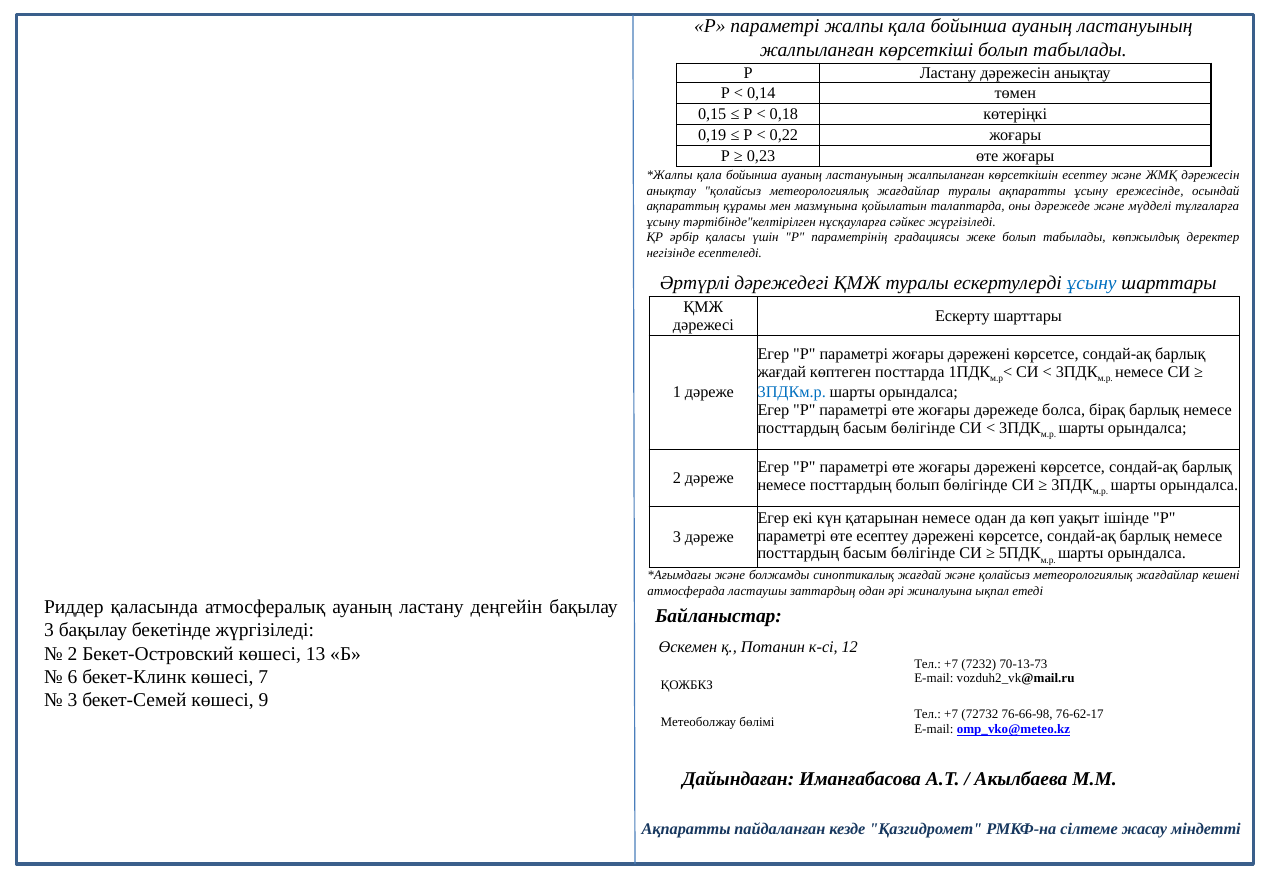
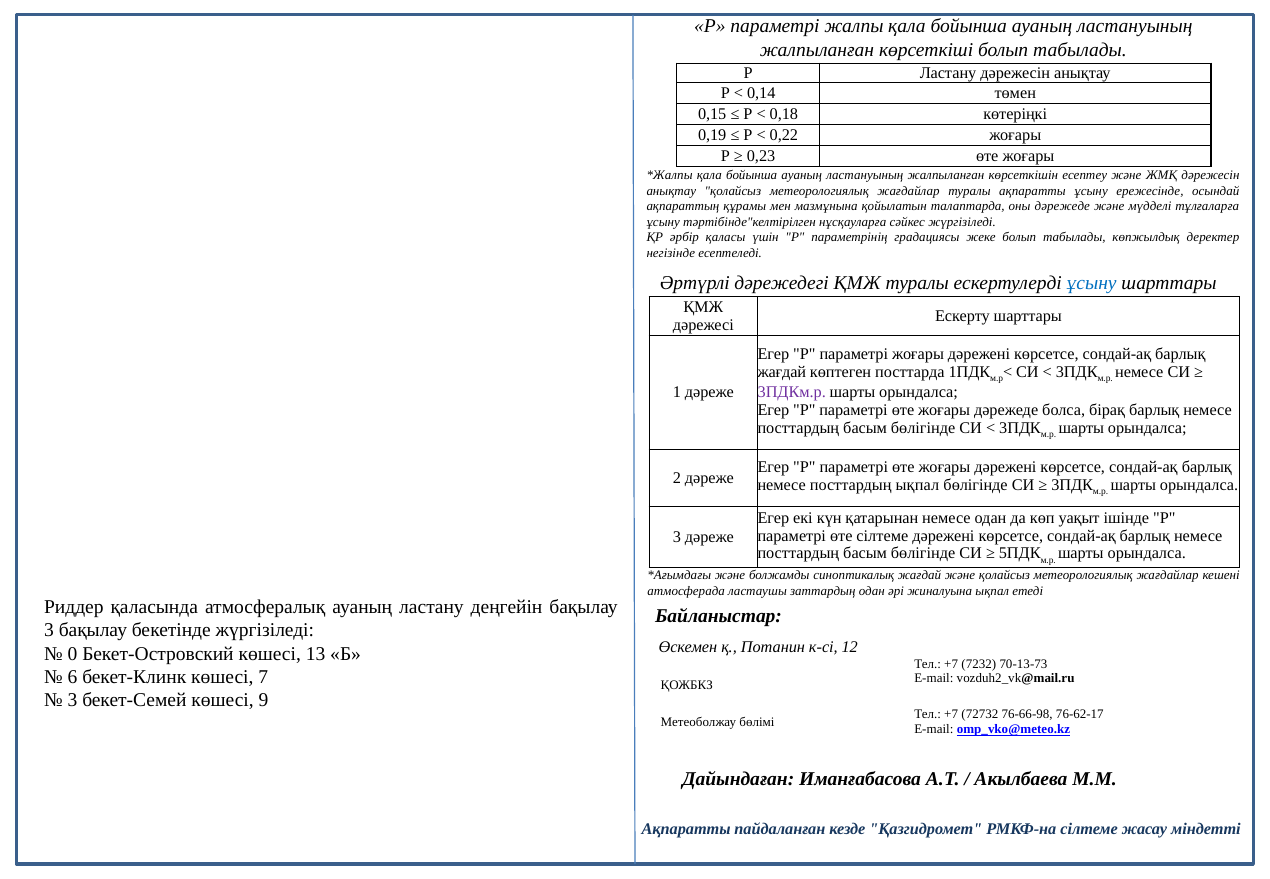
3ПДКм.р colour: blue -> purple
посттардың болып: болып -> ықпал
өте есептеу: есептеу -> сілтеме
2 at (72, 654): 2 -> 0
